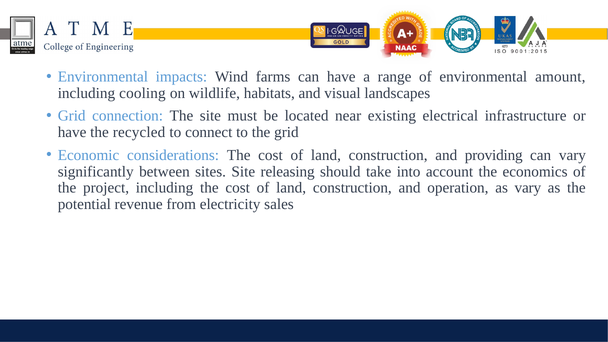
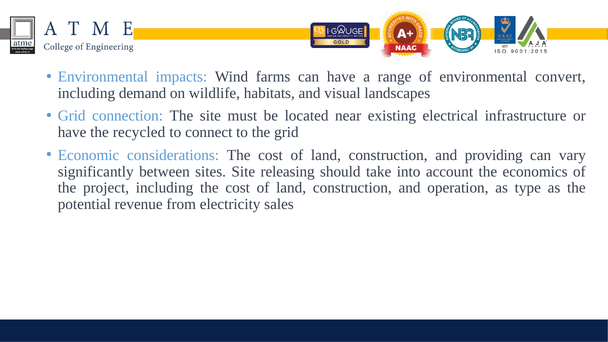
amount: amount -> convert
cooling: cooling -> demand
as vary: vary -> type
